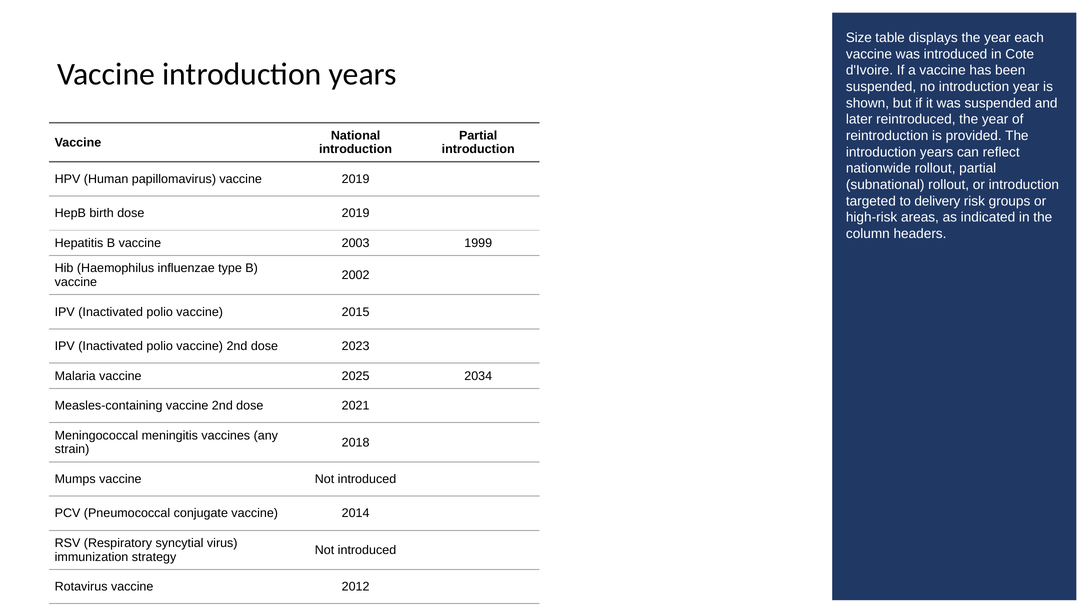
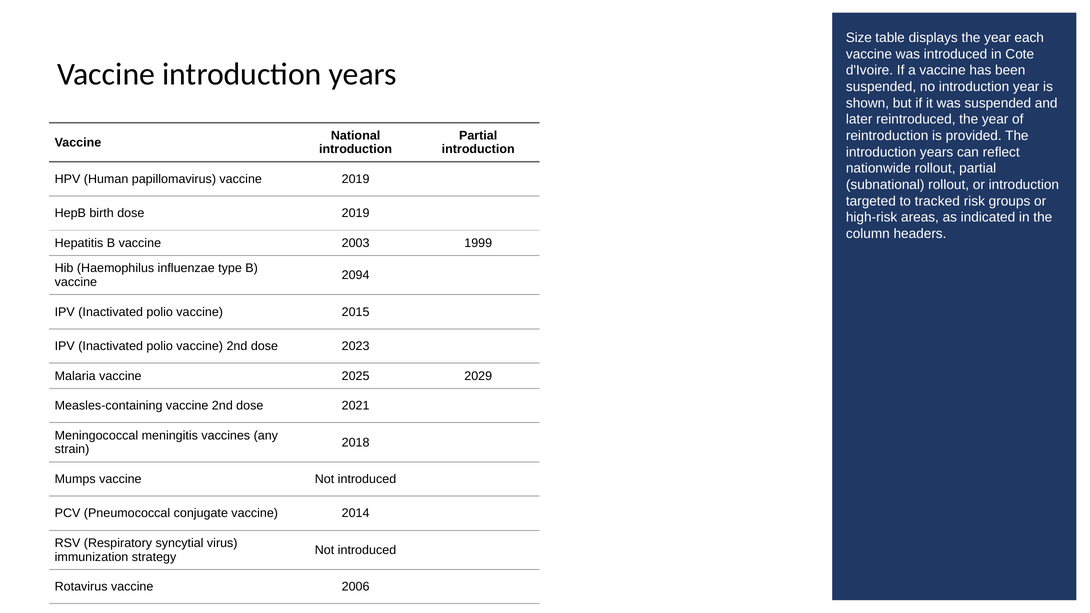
delivery: delivery -> tracked
2002: 2002 -> 2094
2034: 2034 -> 2029
2012: 2012 -> 2006
